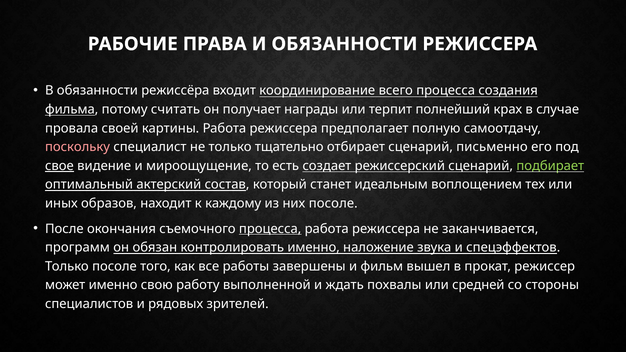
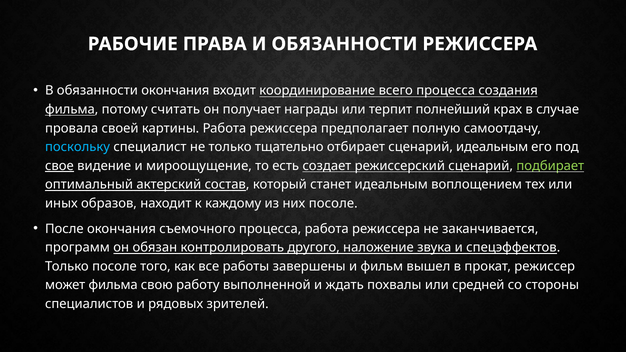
обязанности режиссёра: режиссёра -> окончания
поскольку colour: pink -> light blue
сценарий письменно: письменно -> идеальным
процесса at (270, 229) underline: present -> none
контролировать именно: именно -> другого
может именно: именно -> фильма
